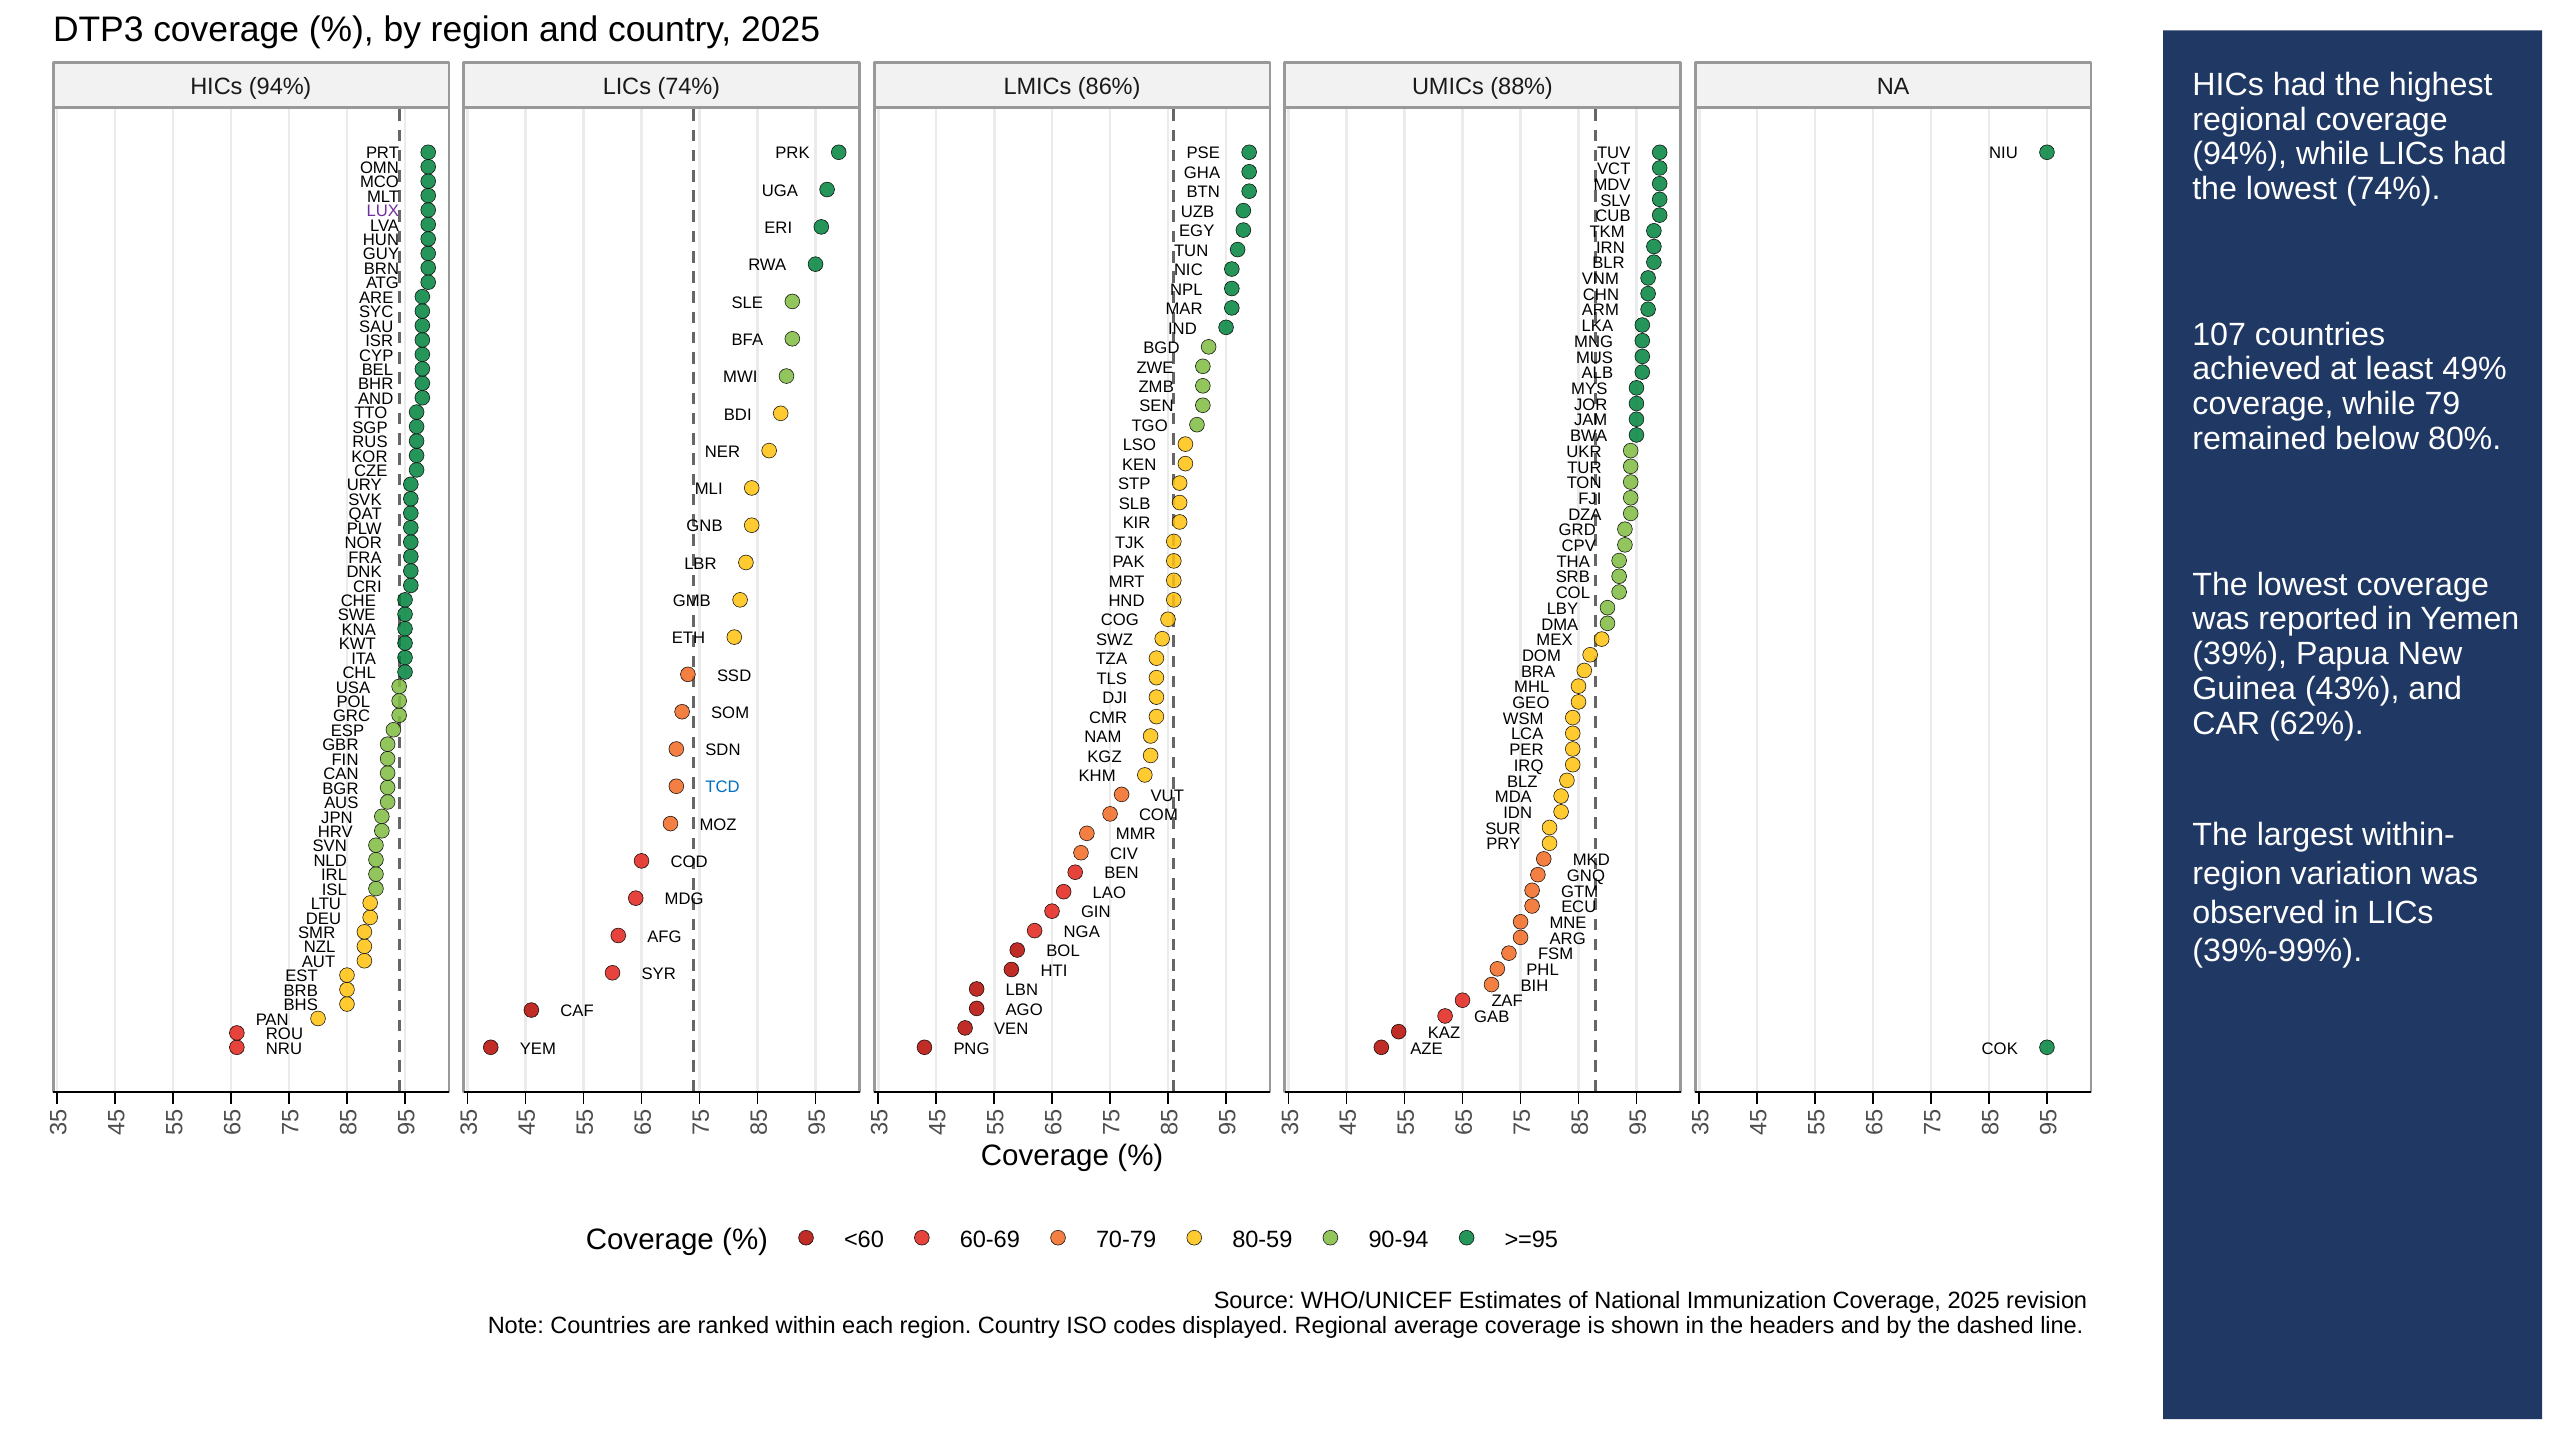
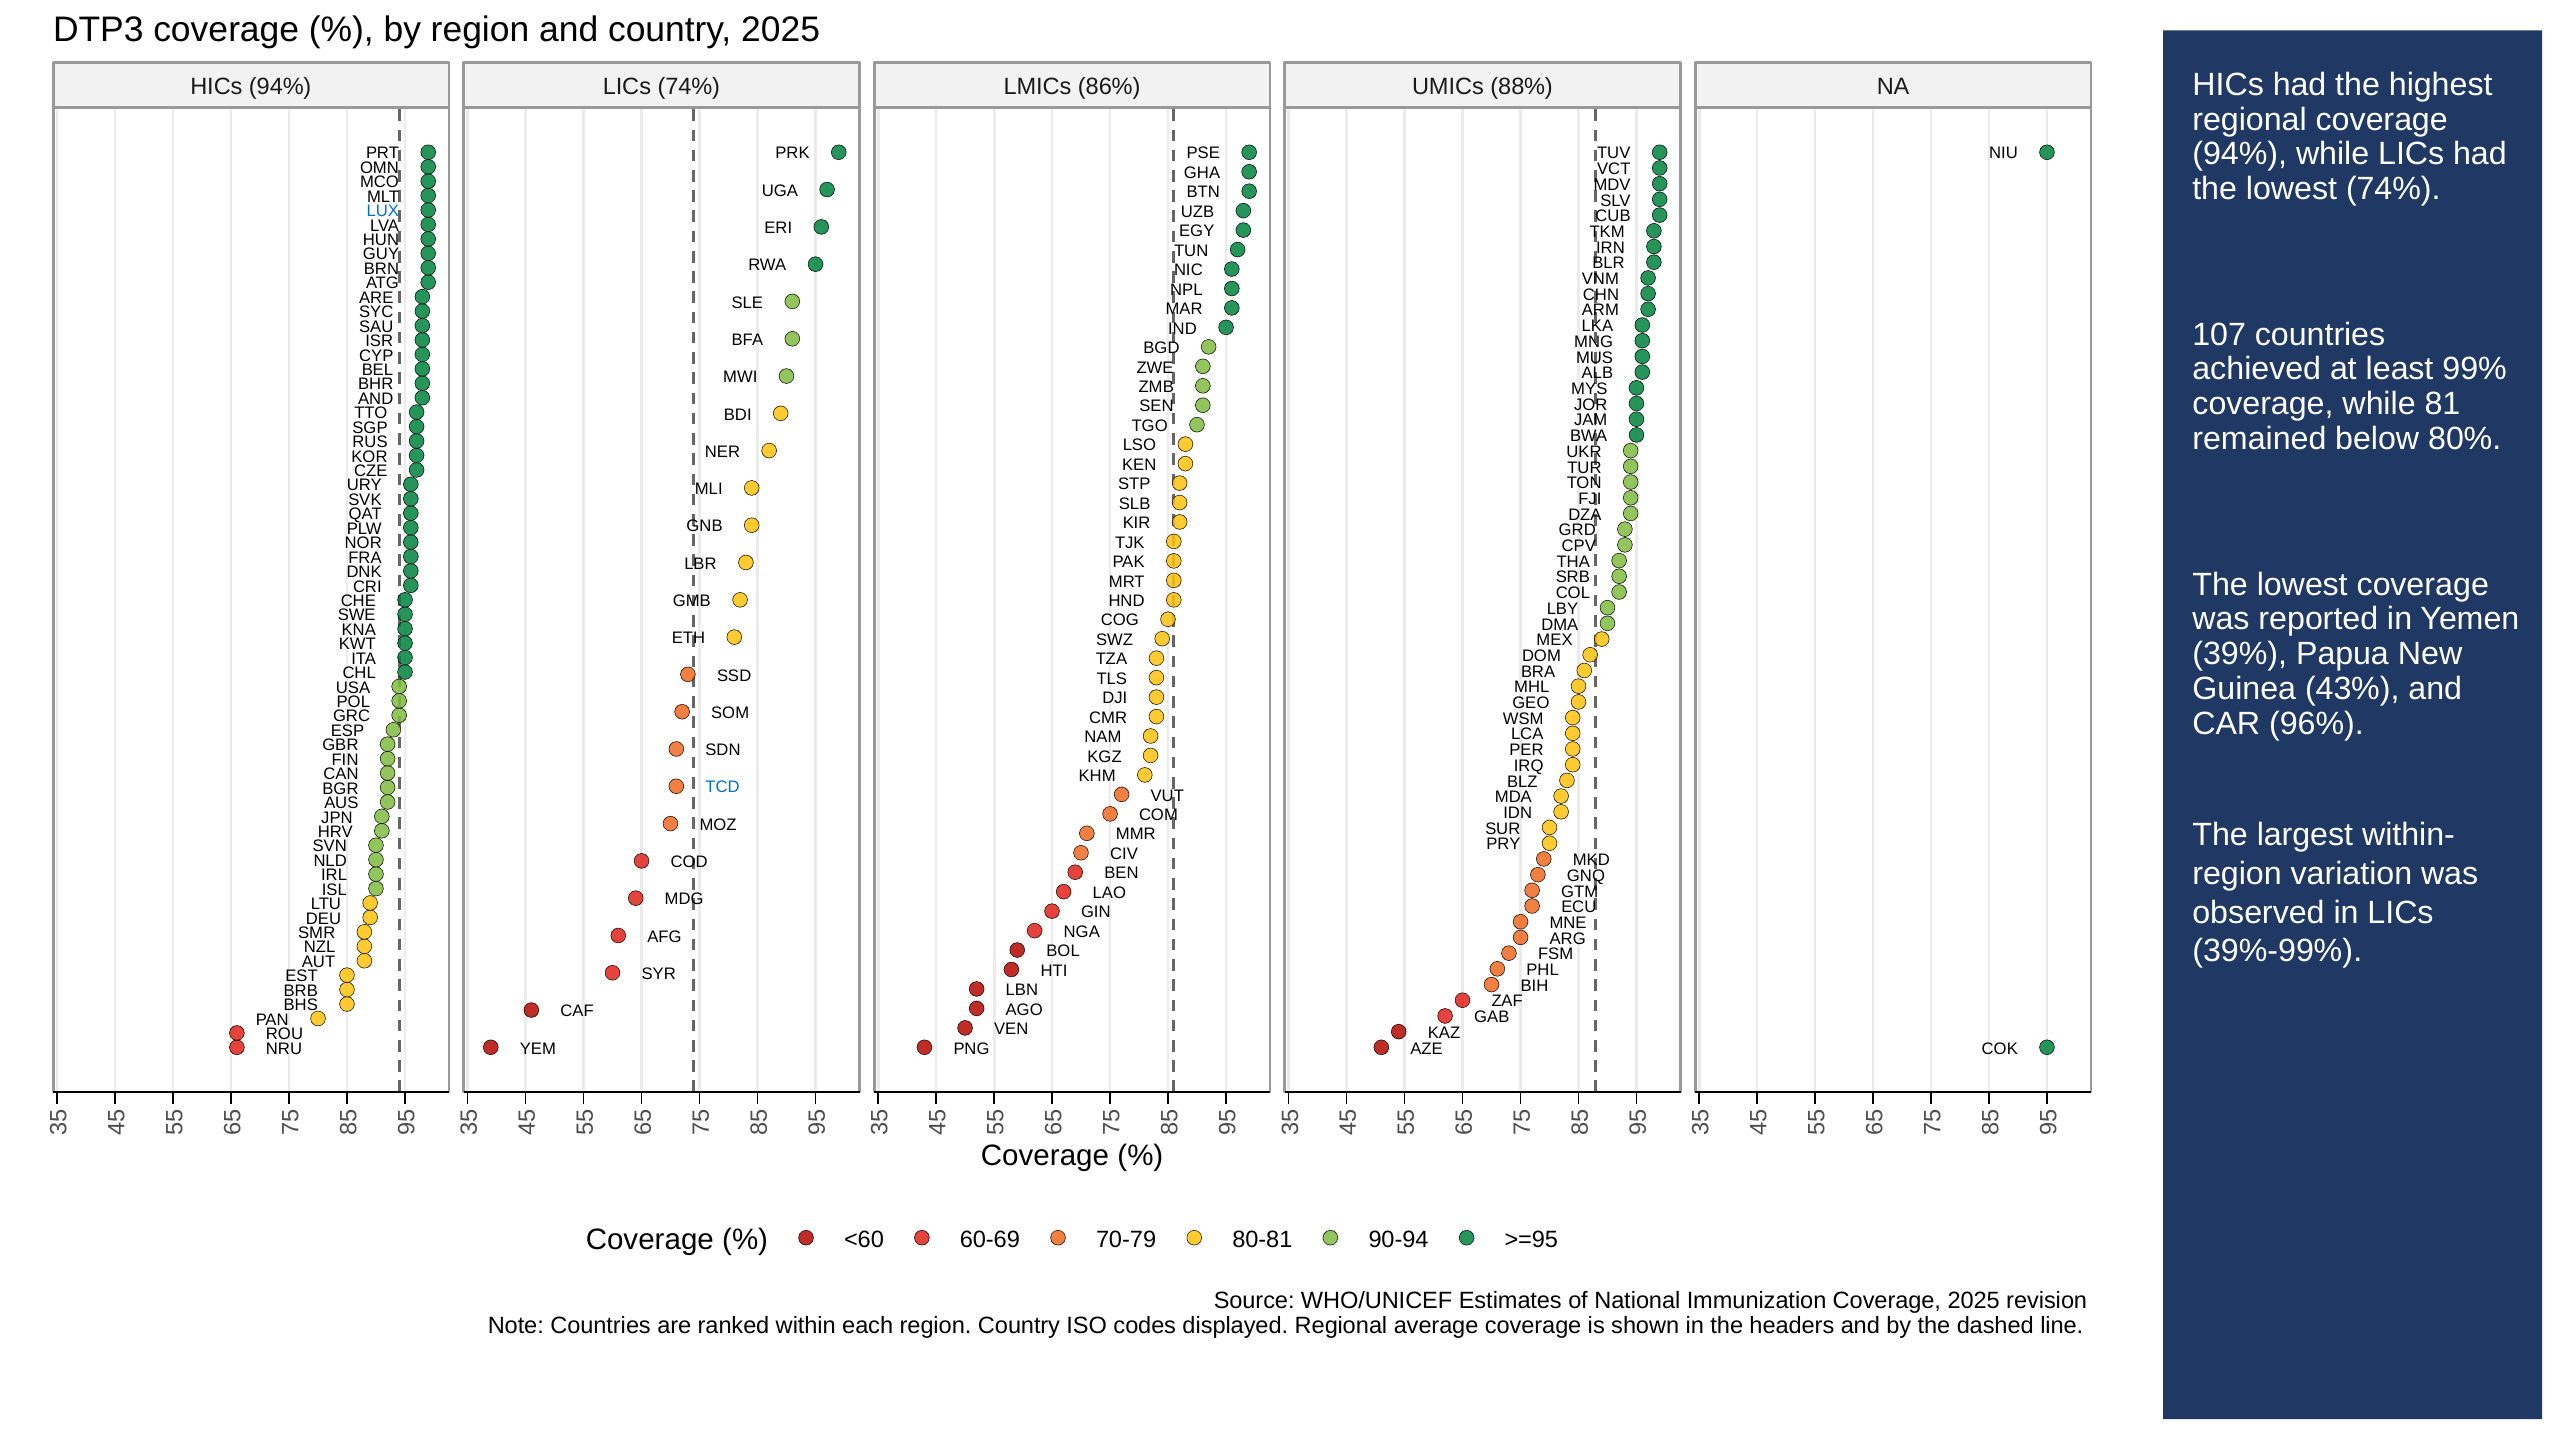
LUX colour: purple -> blue
49%: 49% -> 99%
79: 79 -> 81
62%: 62% -> 96%
80-59: 80-59 -> 80-81
